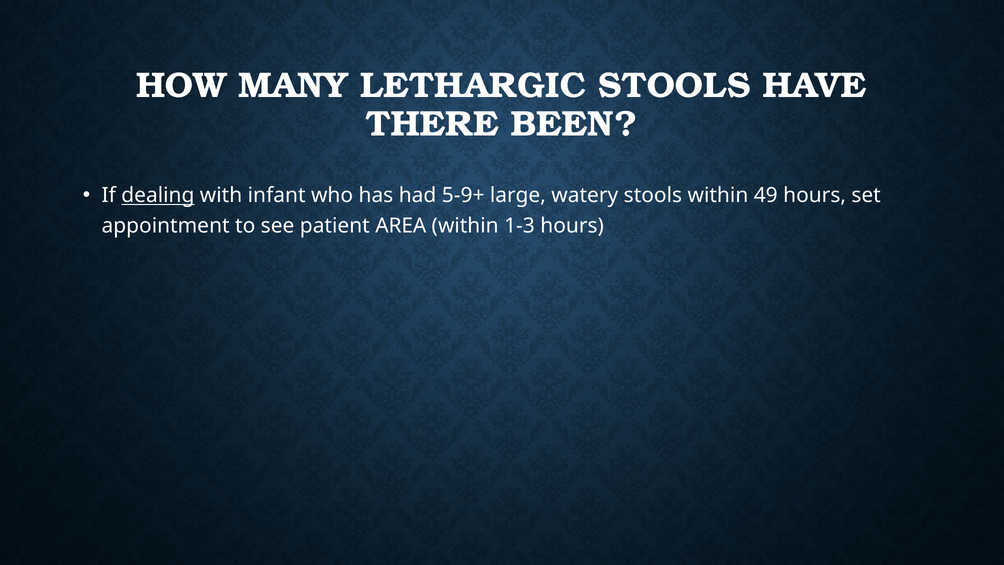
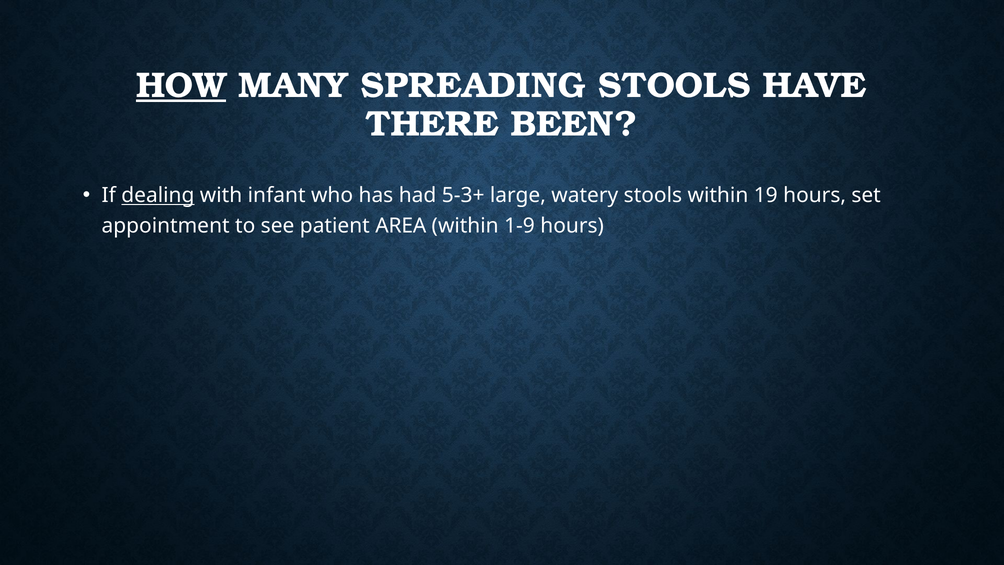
HOW underline: none -> present
LETHARGIC: LETHARGIC -> SPREADING
5-9+: 5-9+ -> 5-3+
49: 49 -> 19
1-3: 1-3 -> 1-9
